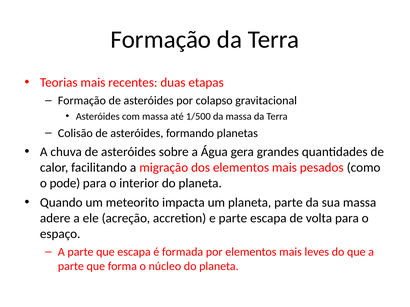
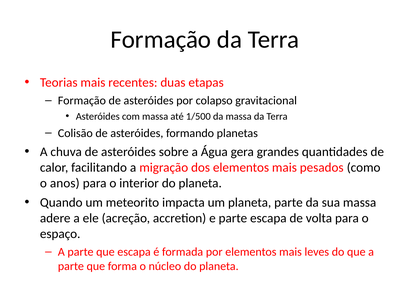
pode: pode -> anos
